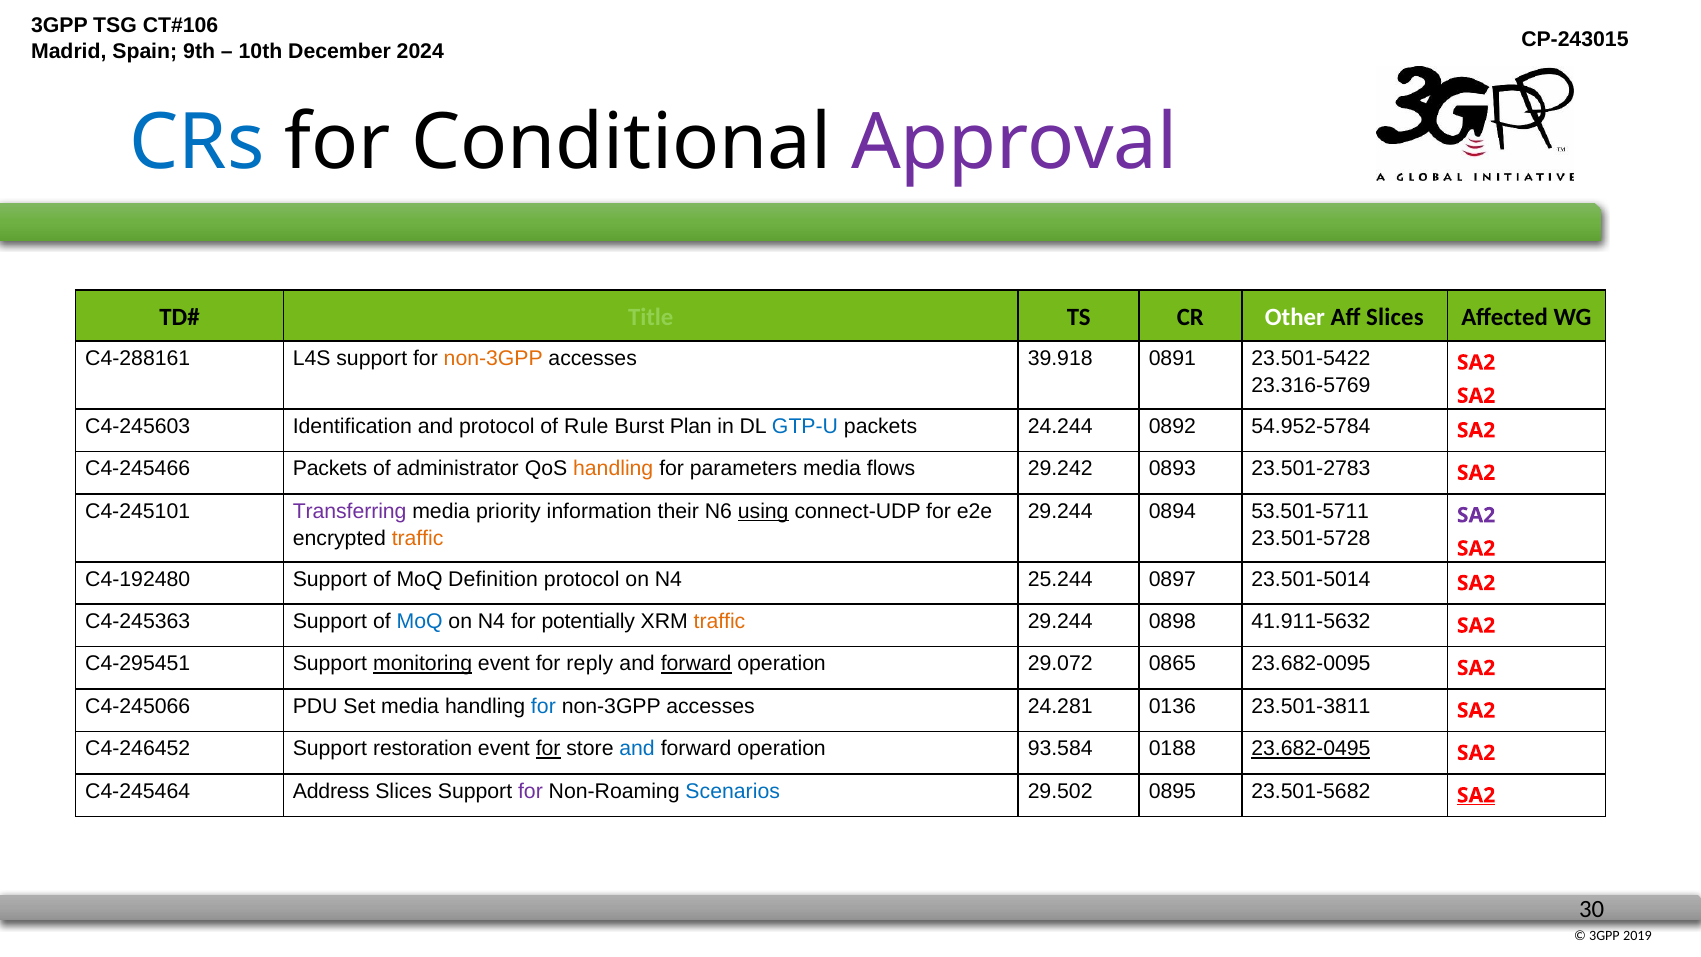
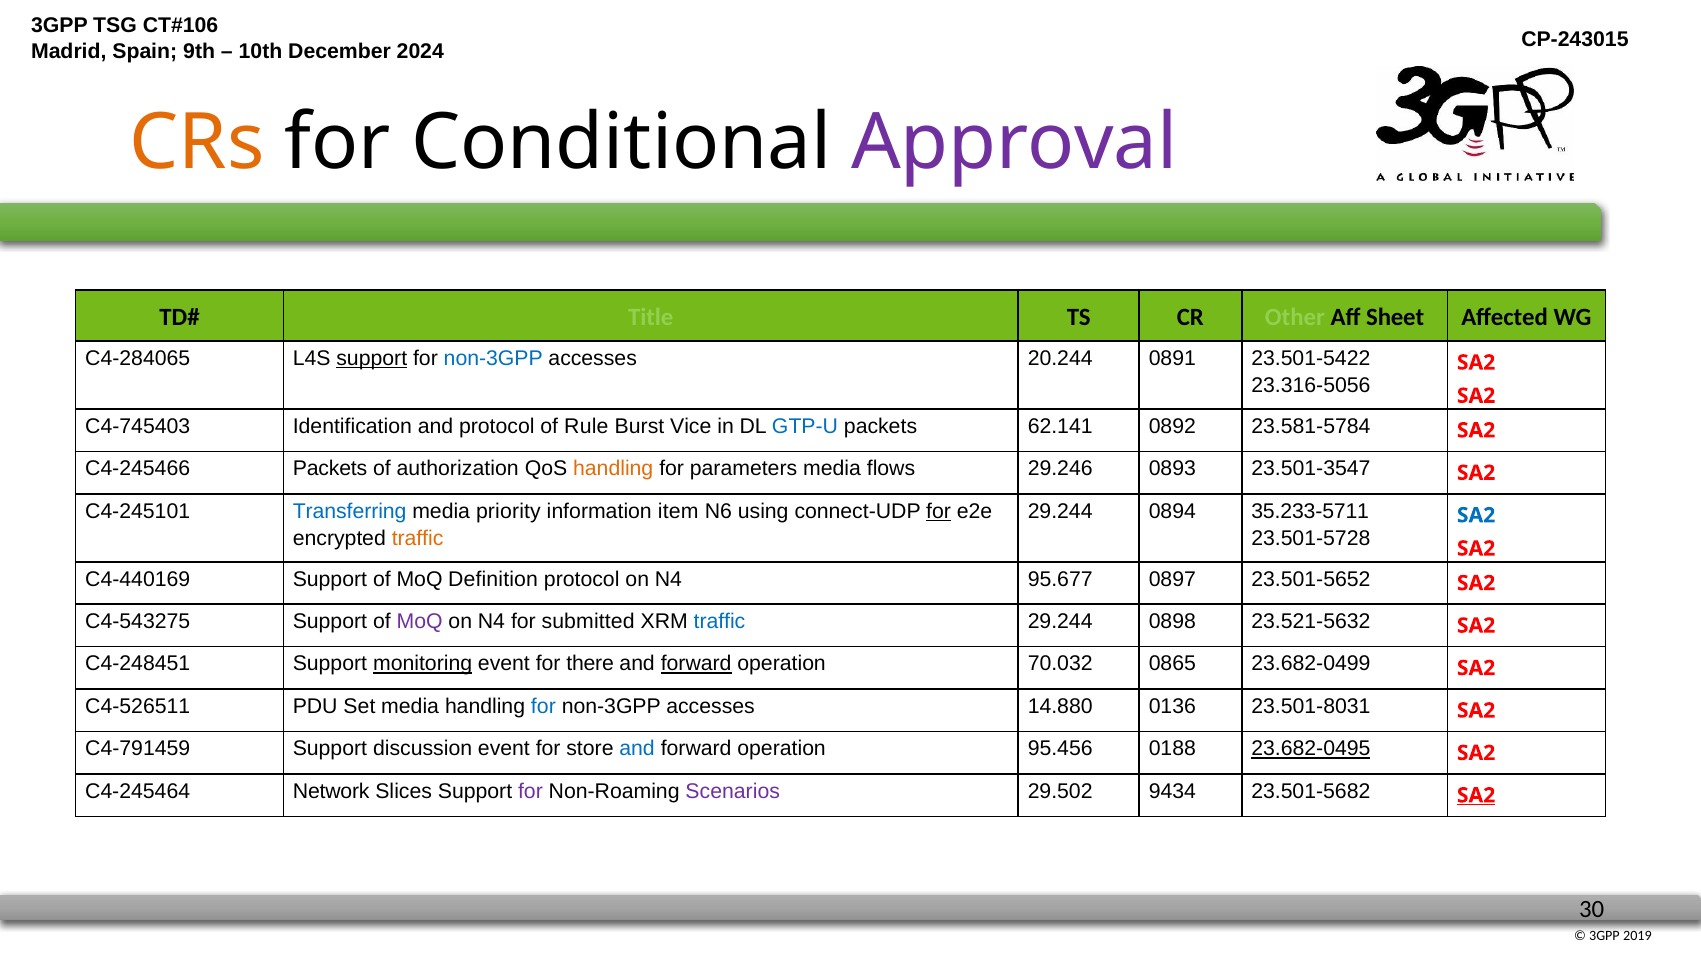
CRs colour: blue -> orange
Other colour: white -> light green
Aff Slices: Slices -> Sheet
C4-288161: C4-288161 -> C4-284065
support at (372, 358) underline: none -> present
non-3GPP at (493, 358) colour: orange -> blue
39.918: 39.918 -> 20.244
23.316-5769: 23.316-5769 -> 23.316-5056
C4-245603: C4-245603 -> C4-745403
Plan: Plan -> Vice
24.244: 24.244 -> 62.141
54.952-5784: 54.952-5784 -> 23.581-5784
administrator: administrator -> authorization
29.242: 29.242 -> 29.246
23.501-2783: 23.501-2783 -> 23.501-3547
Transferring colour: purple -> blue
their: their -> item
using underline: present -> none
for at (939, 511) underline: none -> present
53.501-5711: 53.501-5711 -> 35.233-5711
SA2 at (1476, 515) colour: purple -> blue
C4-192480: C4-192480 -> C4-440169
25.244: 25.244 -> 95.677
23.501-5014: 23.501-5014 -> 23.501-5652
C4-245363: C4-245363 -> C4-543275
MoQ at (420, 621) colour: blue -> purple
potentially: potentially -> submitted
traffic at (720, 621) colour: orange -> blue
41.911-5632: 41.911-5632 -> 23.521-5632
C4-295451: C4-295451 -> C4-248451
reply: reply -> there
29.072: 29.072 -> 70.032
23.682-0095: 23.682-0095 -> 23.682-0499
C4-245066: C4-245066 -> C4-526511
24.281: 24.281 -> 14.880
23.501-3811: 23.501-3811 -> 23.501-8031
C4-246452: C4-246452 -> C4-791459
restoration: restoration -> discussion
for at (548, 749) underline: present -> none
93.584: 93.584 -> 95.456
Address: Address -> Network
Scenarios colour: blue -> purple
0895: 0895 -> 9434
